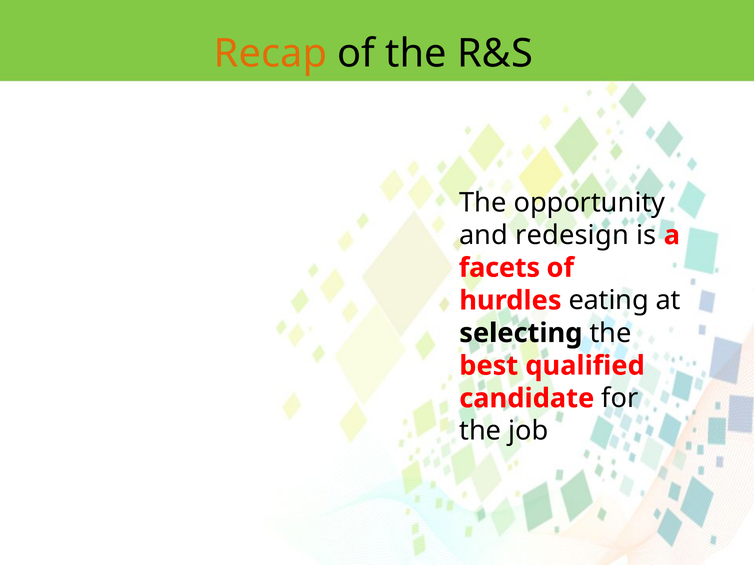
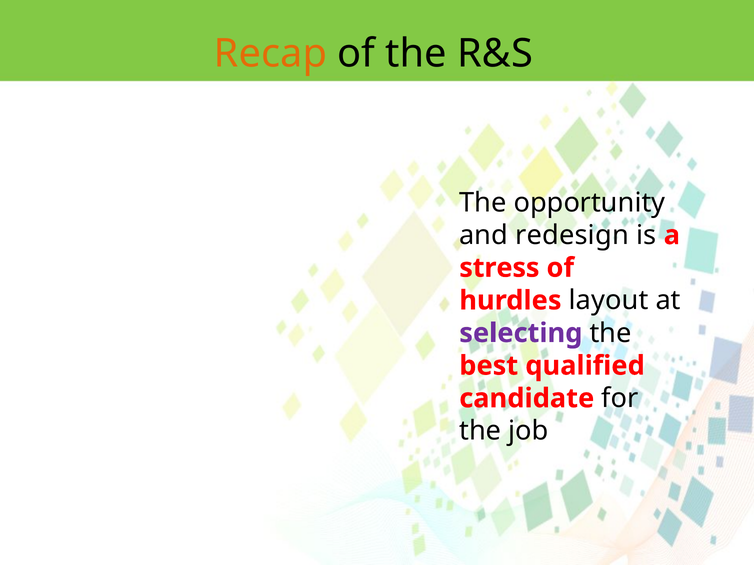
facets: facets -> stress
eating: eating -> layout
selecting colour: black -> purple
